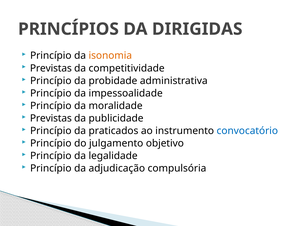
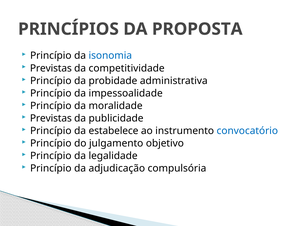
DIRIGIDAS: DIRIGIDAS -> PROPOSTA
isonomia colour: orange -> blue
praticados: praticados -> estabelece
